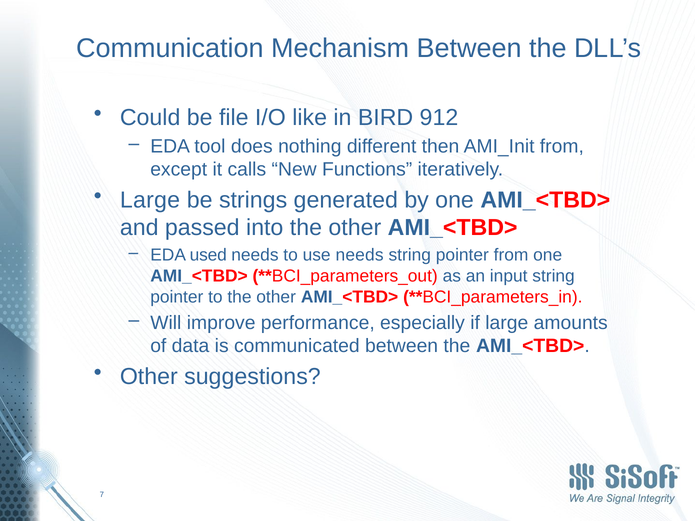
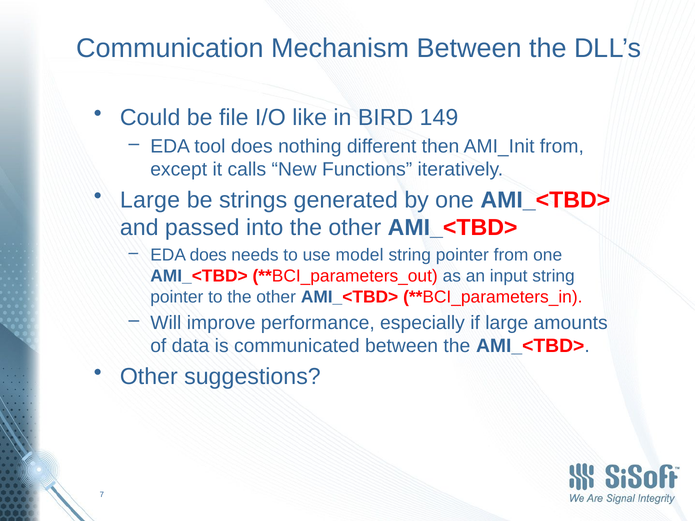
912: 912 -> 149
EDA used: used -> does
use needs: needs -> model
